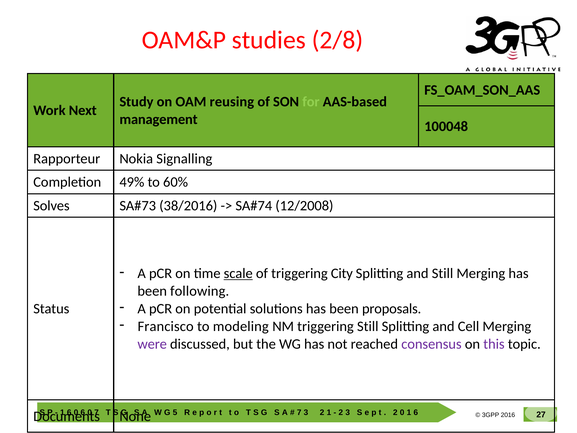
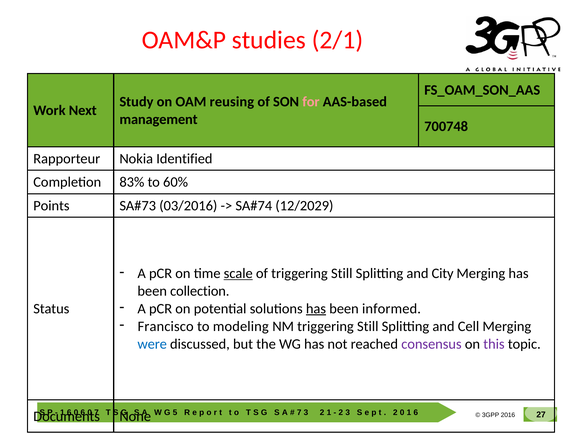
2/8: 2/8 -> 2/1
for colour: light green -> pink
100048: 100048 -> 700748
Signalling: Signalling -> Identified
49%: 49% -> 83%
Solves: Solves -> Points
38/2016: 38/2016 -> 03/2016
12/2008: 12/2008 -> 12/2029
of triggering City: City -> Still
and Still: Still -> City
following: following -> collection
has at (316, 309) underline: none -> present
proposals: proposals -> informed
were colour: purple -> blue
